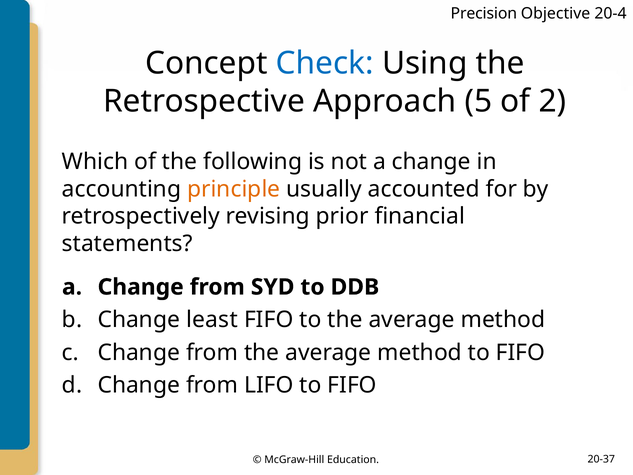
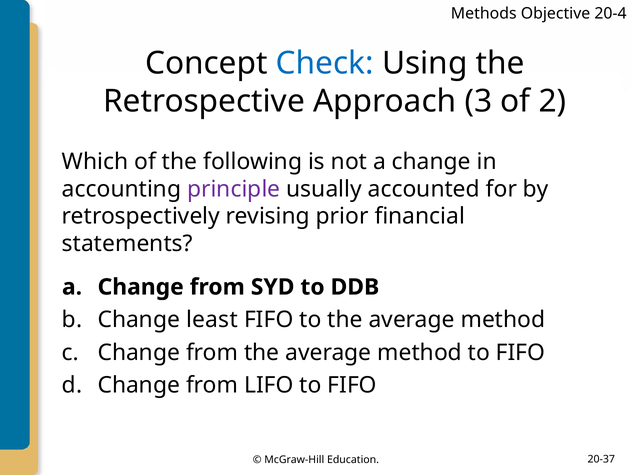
Precision: Precision -> Methods
5: 5 -> 3
principle colour: orange -> purple
